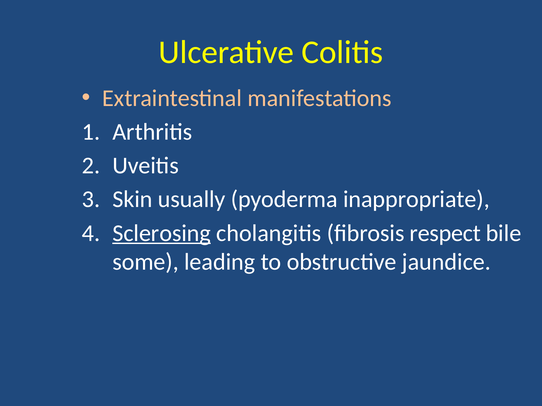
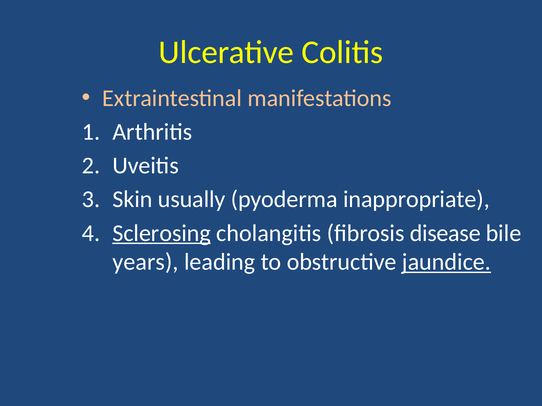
respect: respect -> disease
some: some -> years
jaundice underline: none -> present
